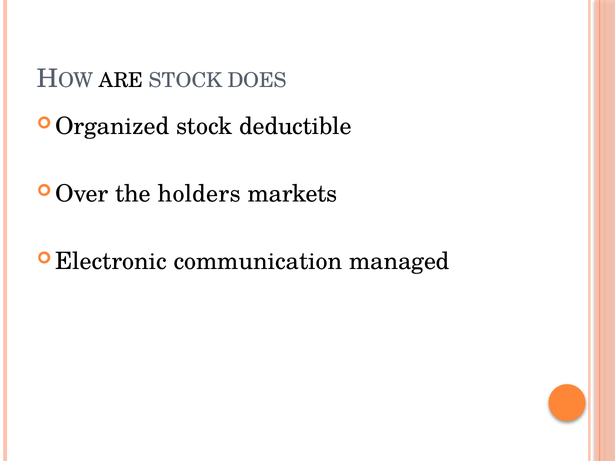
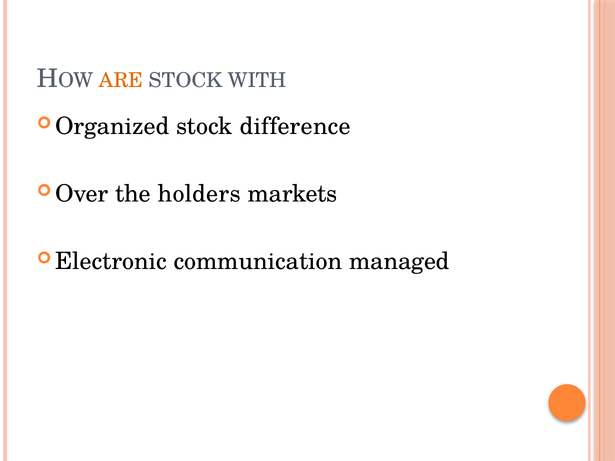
ARE colour: black -> orange
DOES: DOES -> WITH
deductible: deductible -> difference
